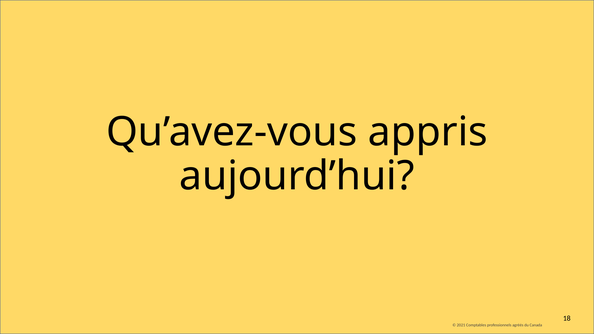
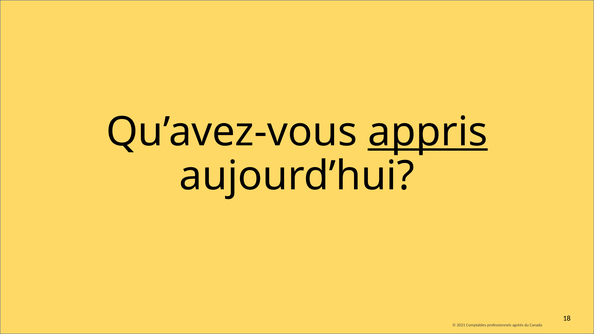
appris underline: none -> present
